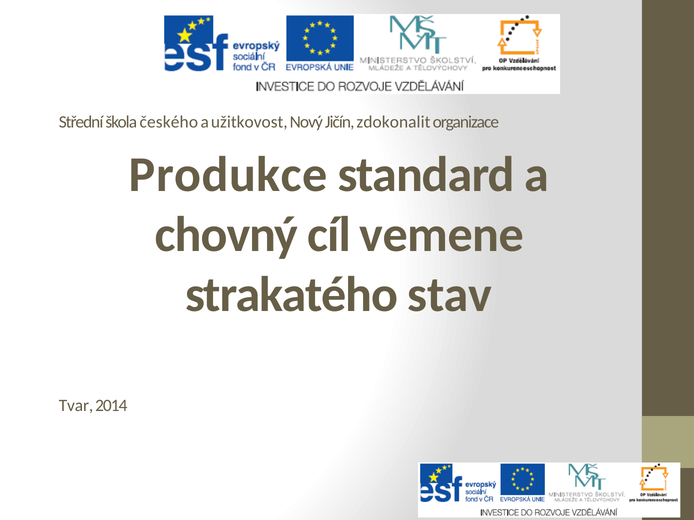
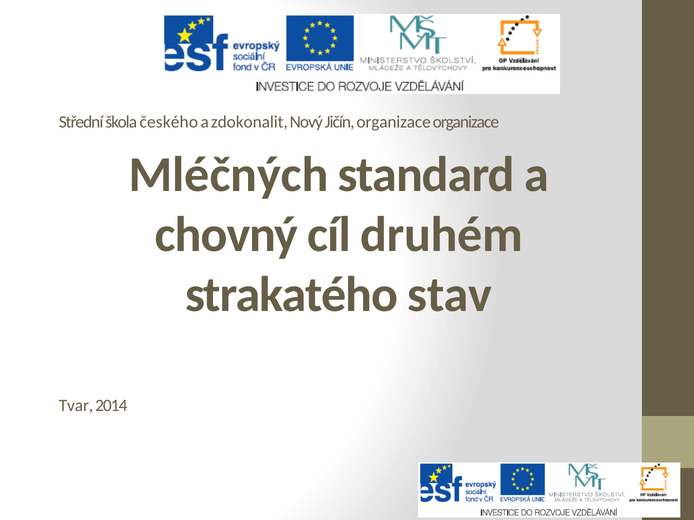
užitkovost: užitkovost -> zdokonalit
Jičín zdokonalit: zdokonalit -> organizace
Produkce: Produkce -> Mléčných
vemene: vemene -> druhém
